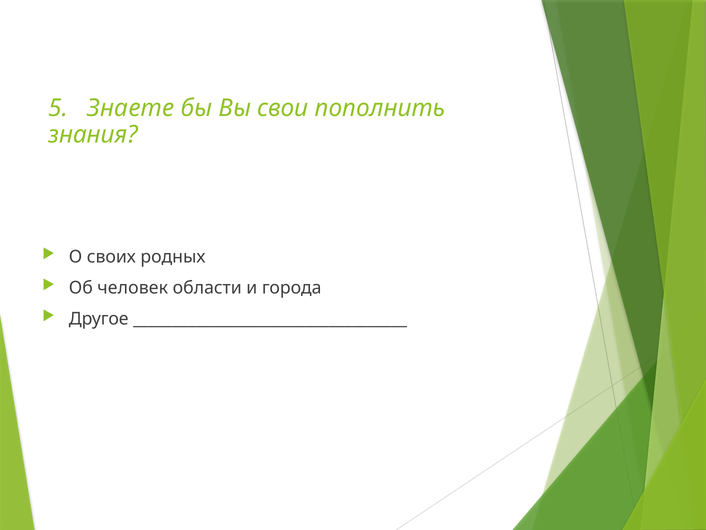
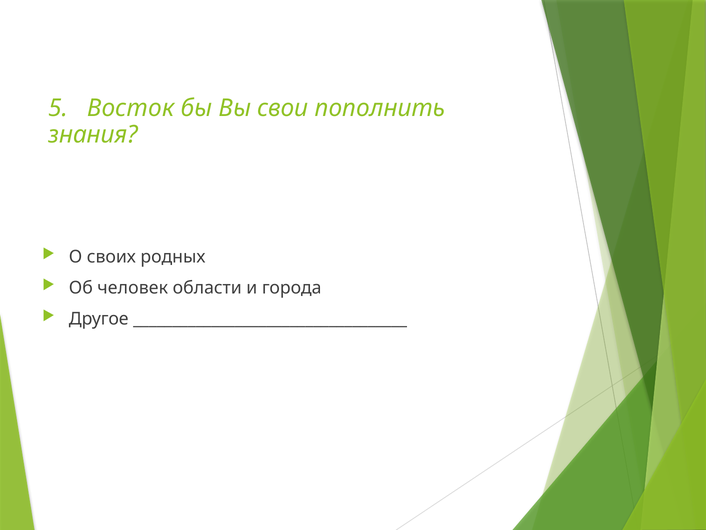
Знаете: Знаете -> Восток
